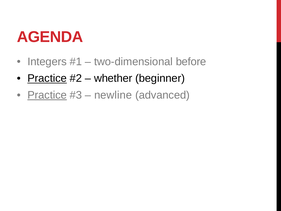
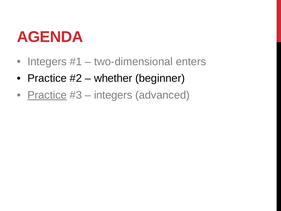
before: before -> enters
Practice at (47, 78) underline: present -> none
newline at (113, 95): newline -> integers
